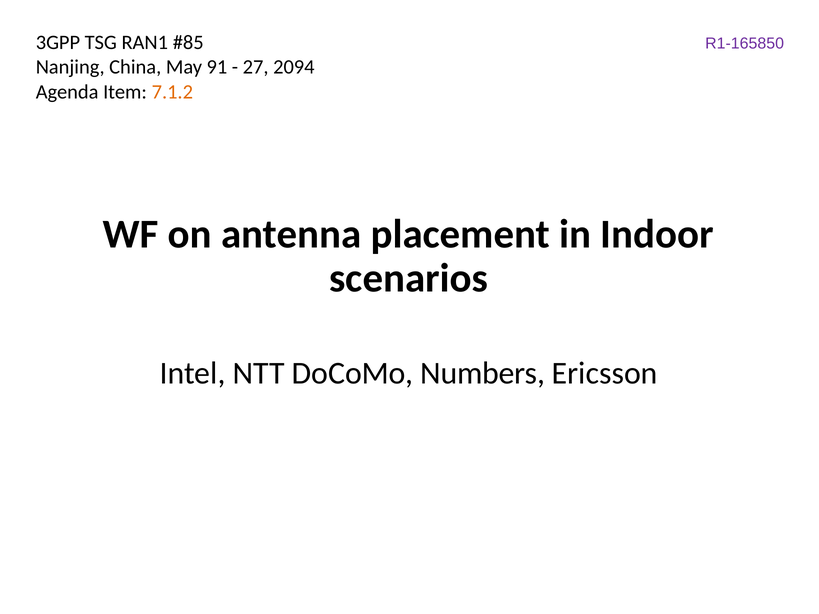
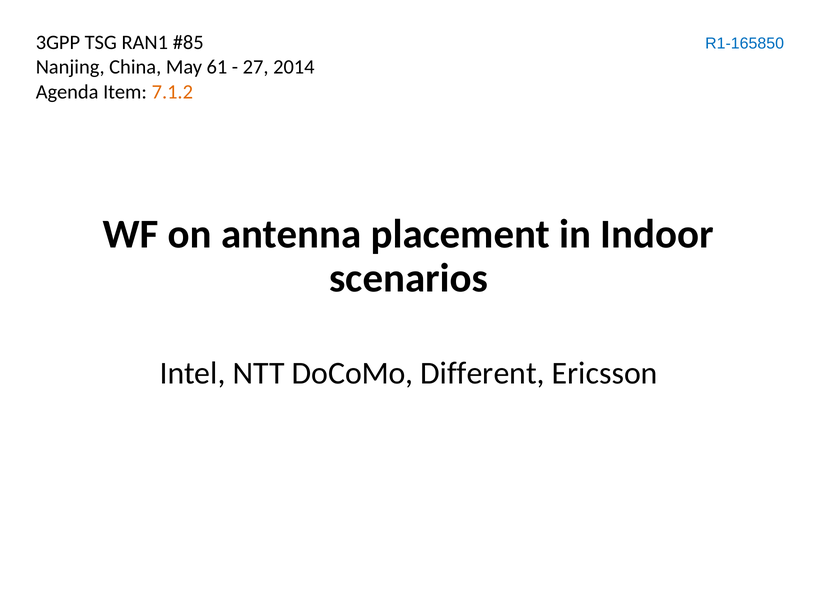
R1-165850 colour: purple -> blue
91: 91 -> 61
2094: 2094 -> 2014
Numbers: Numbers -> Different
